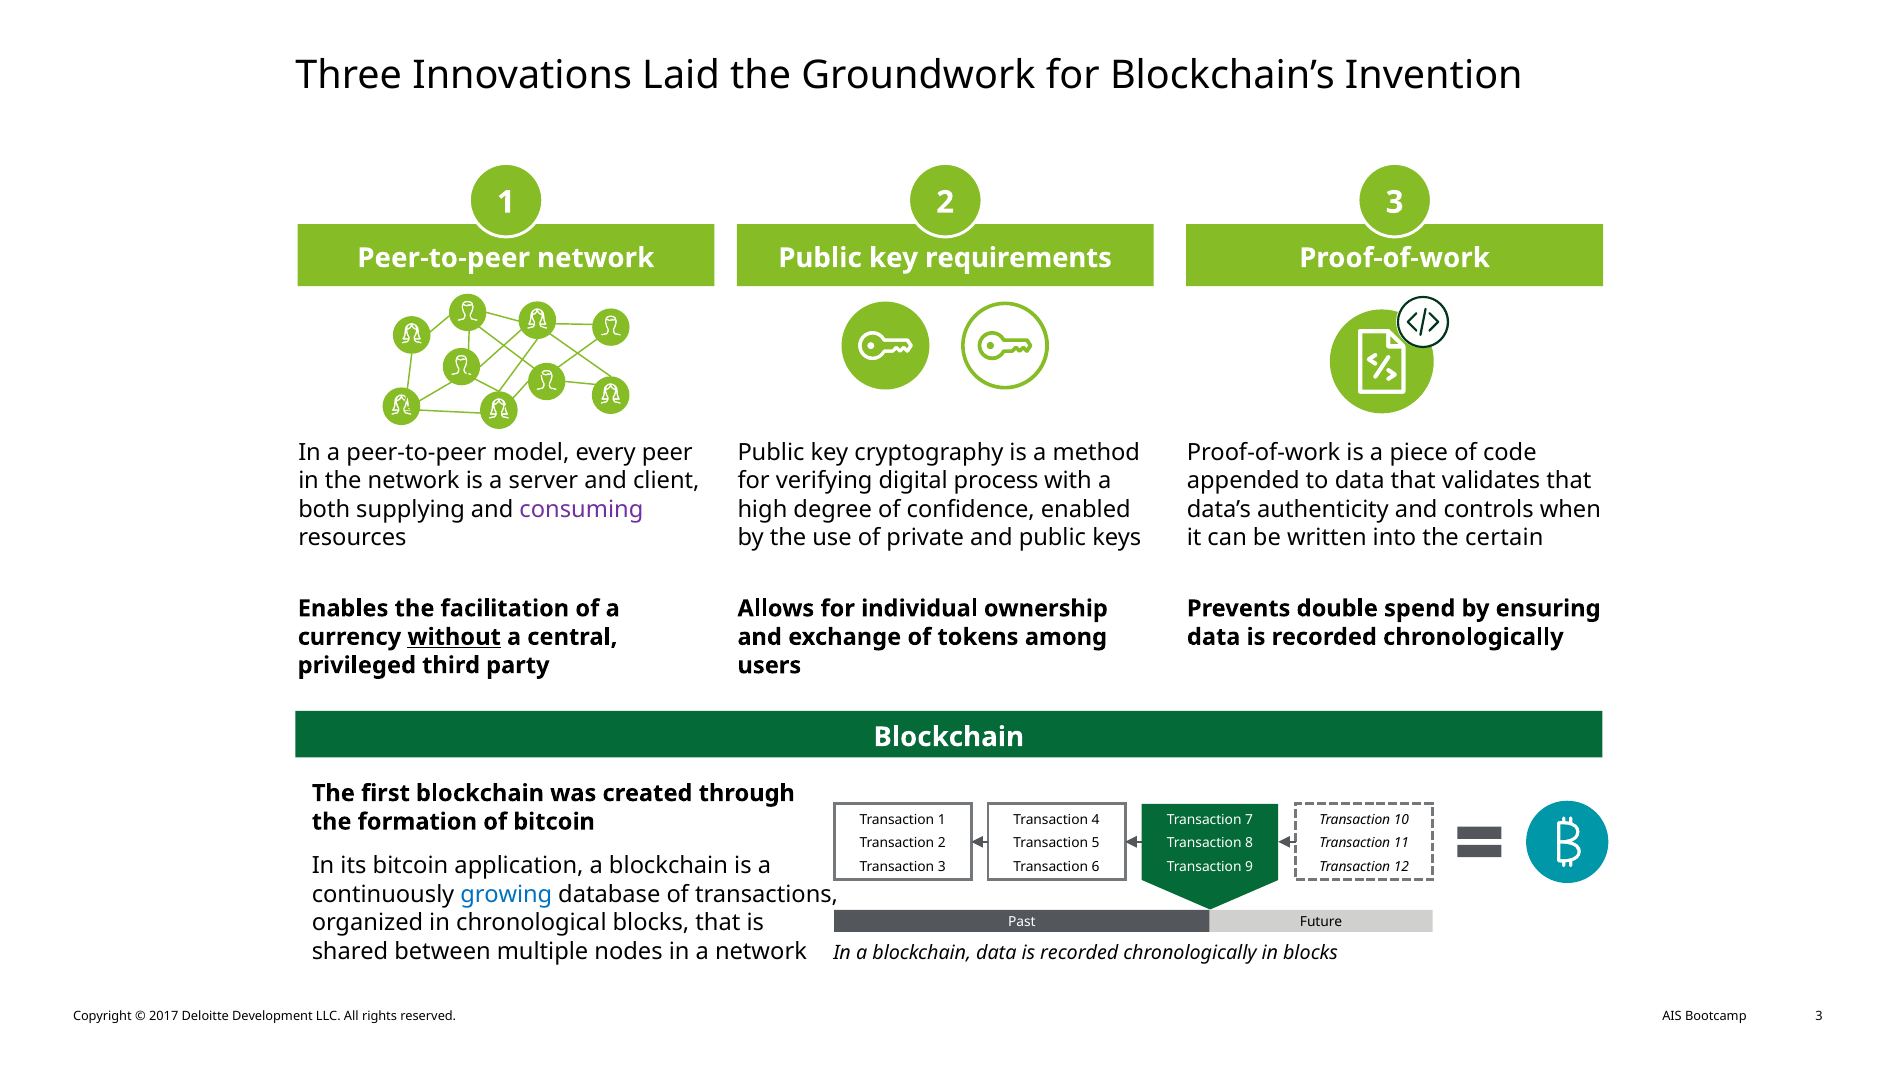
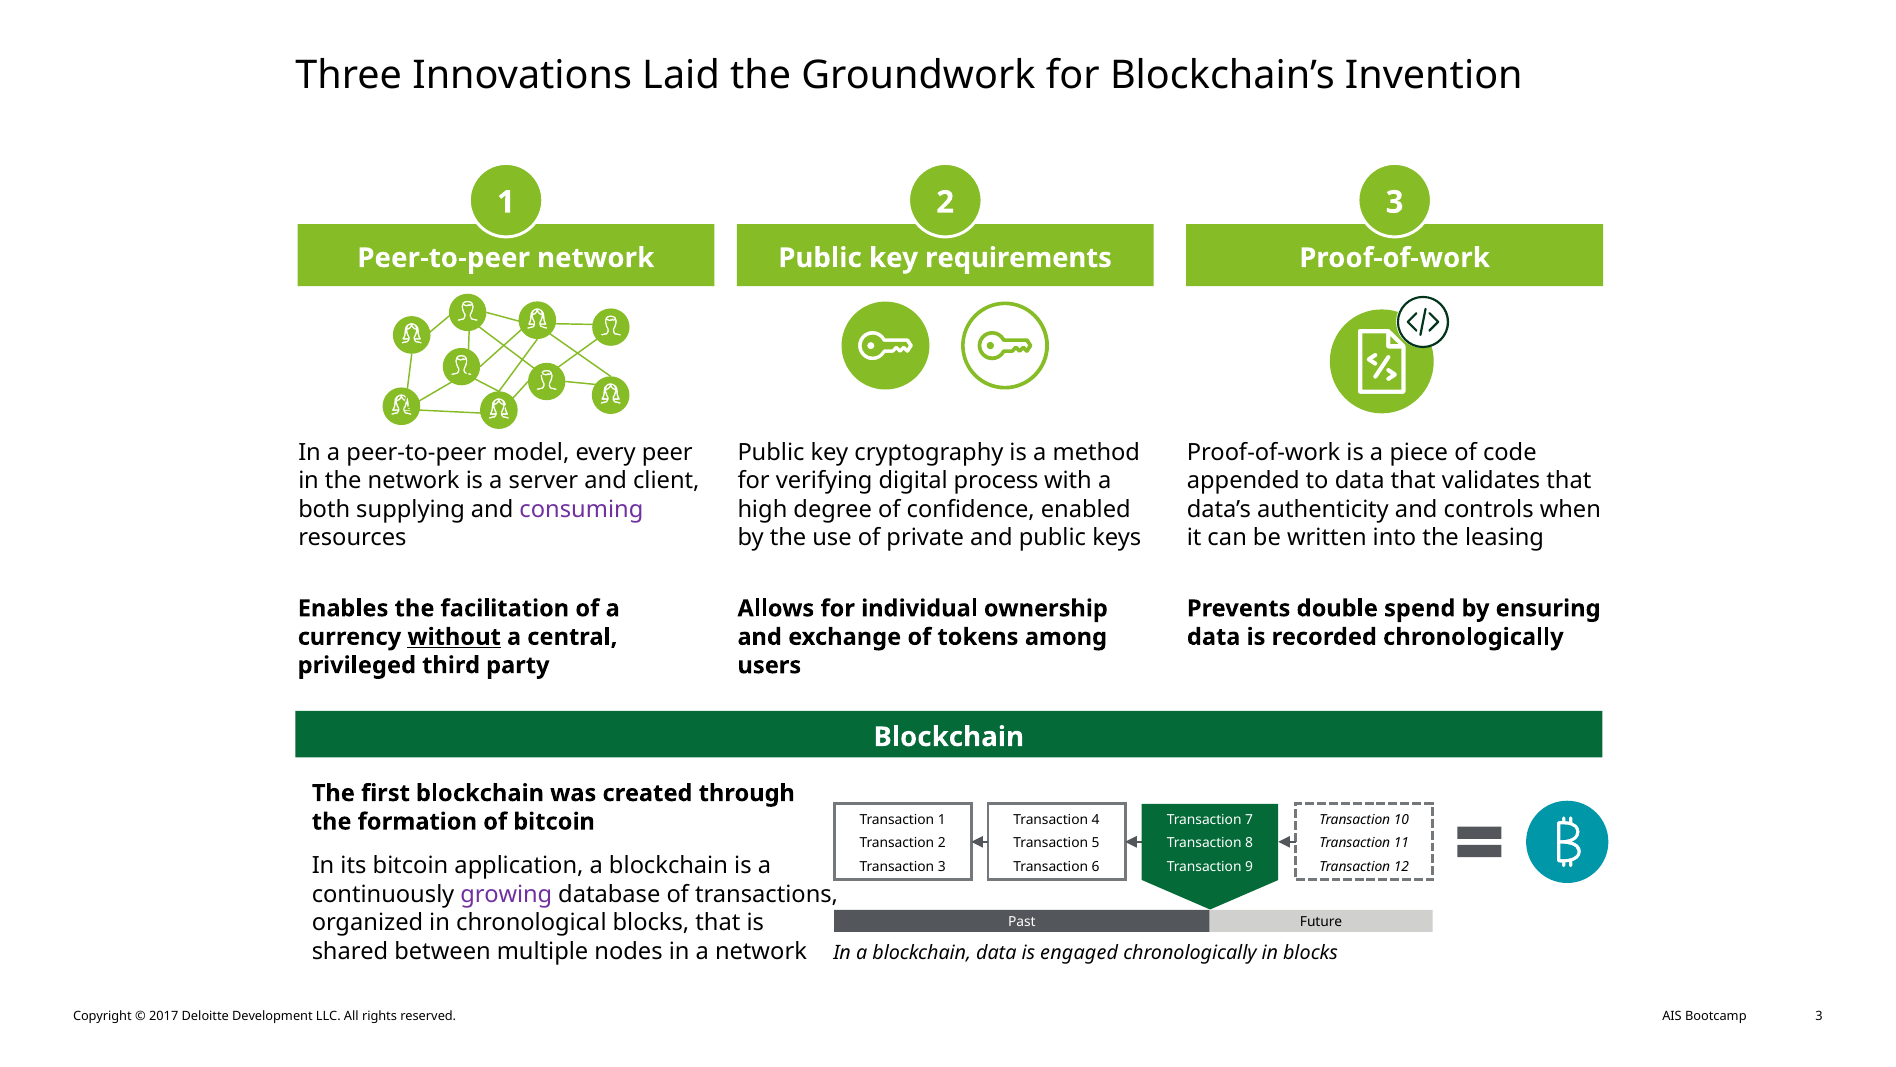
certain: certain -> leasing
growing colour: blue -> purple
blockchain data is recorded: recorded -> engaged
